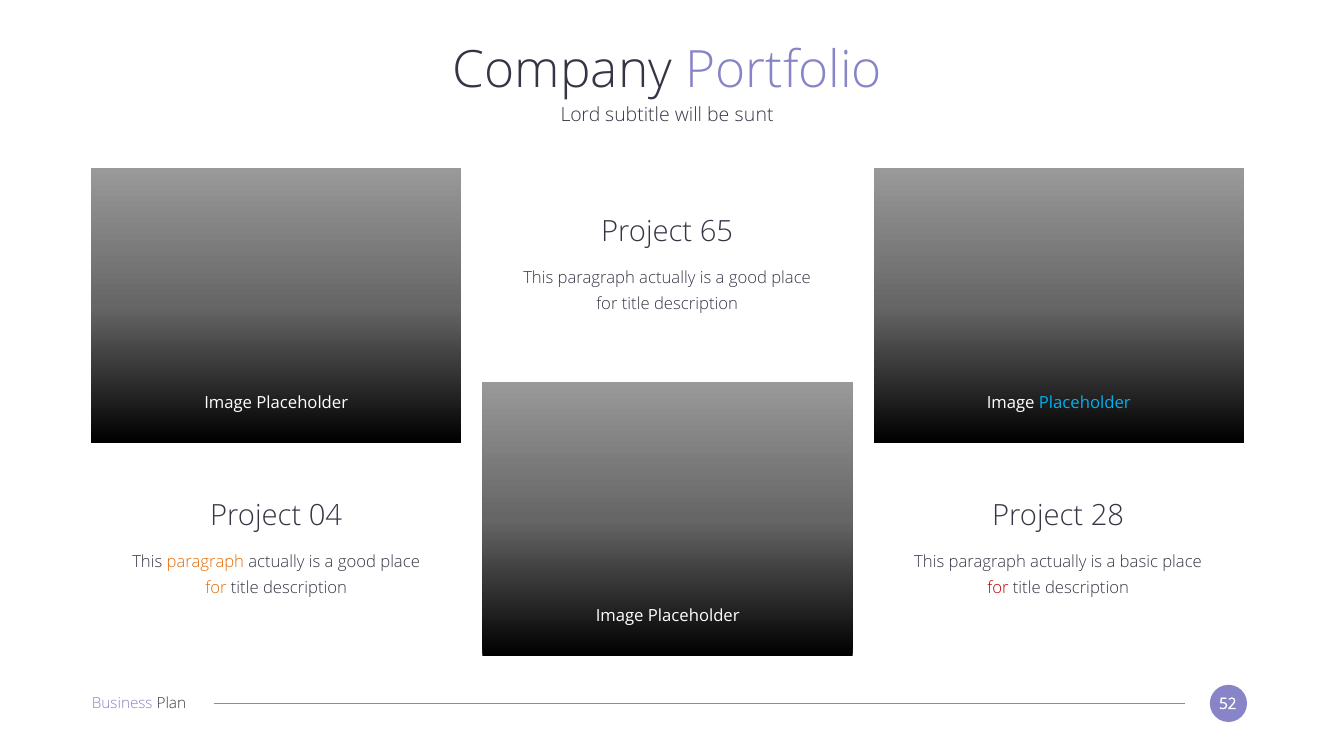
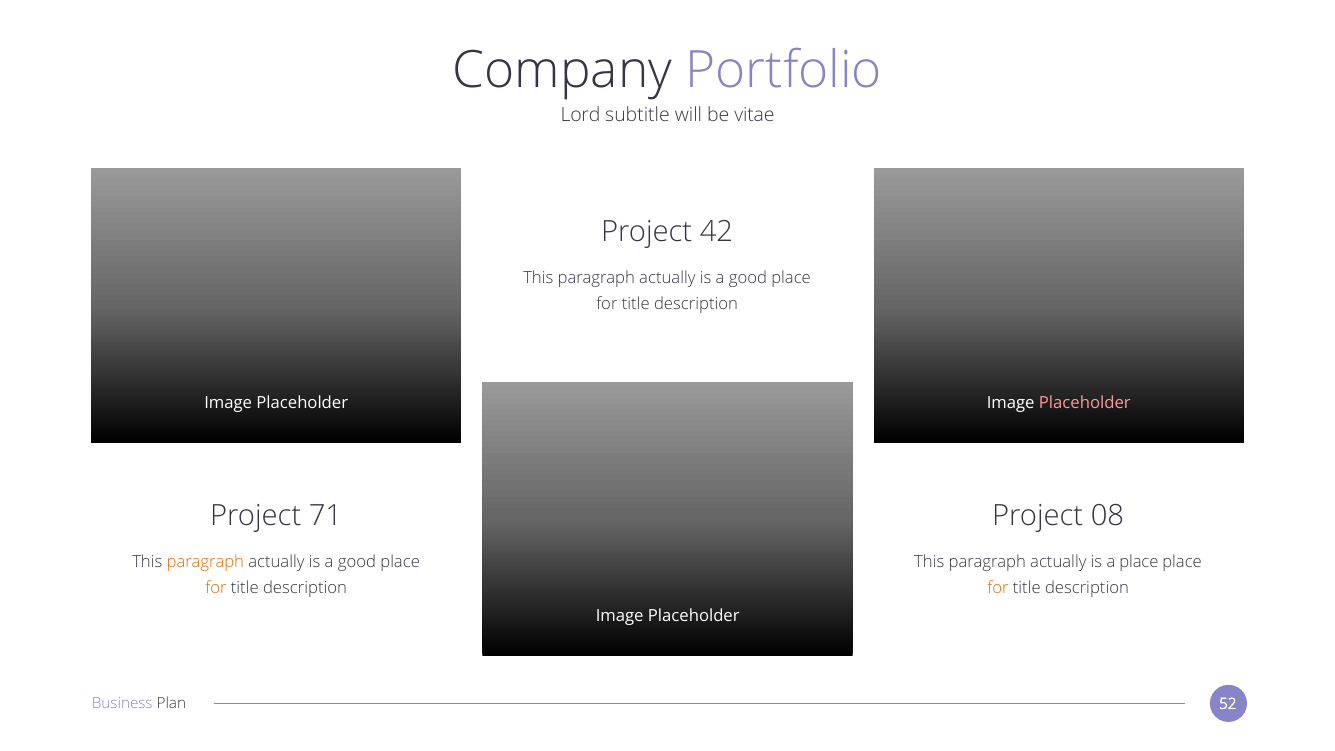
sunt: sunt -> vitae
65: 65 -> 42
Placeholder at (1085, 403) colour: light blue -> pink
04: 04 -> 71
28: 28 -> 08
a basic: basic -> place
for at (998, 588) colour: red -> orange
